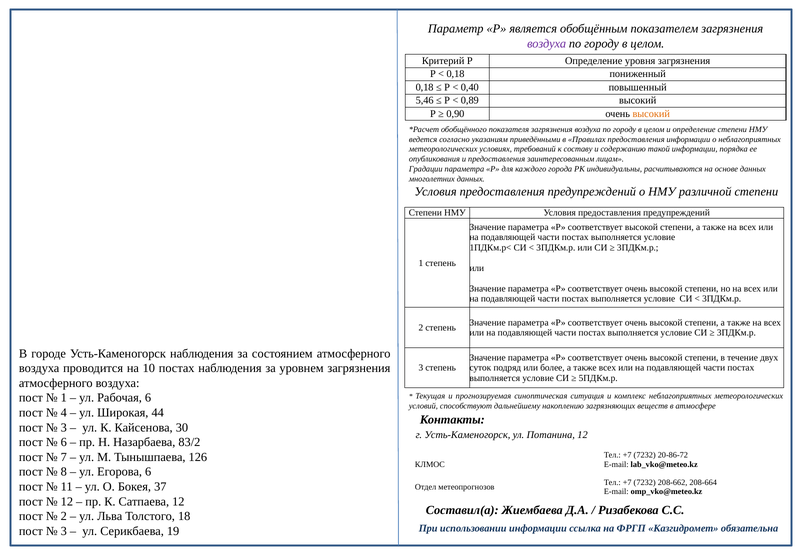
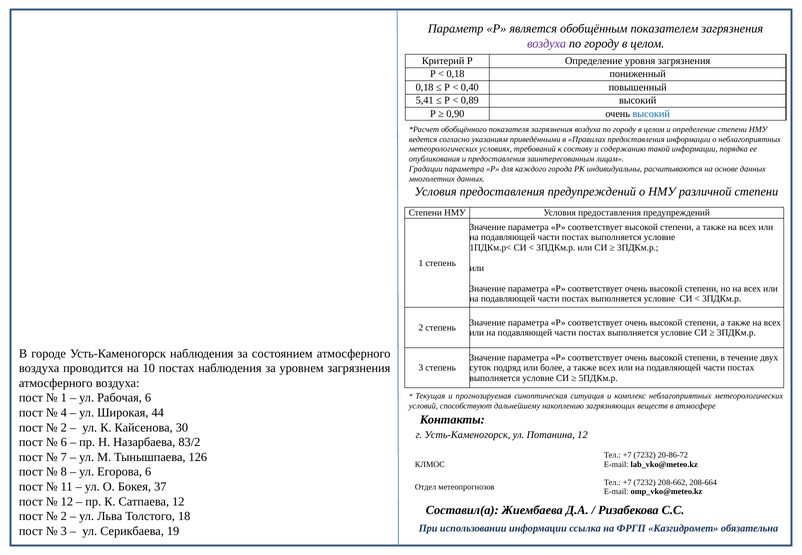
5,46: 5,46 -> 5,41
высокий at (651, 114) colour: orange -> blue
3 at (64, 428): 3 -> 2
